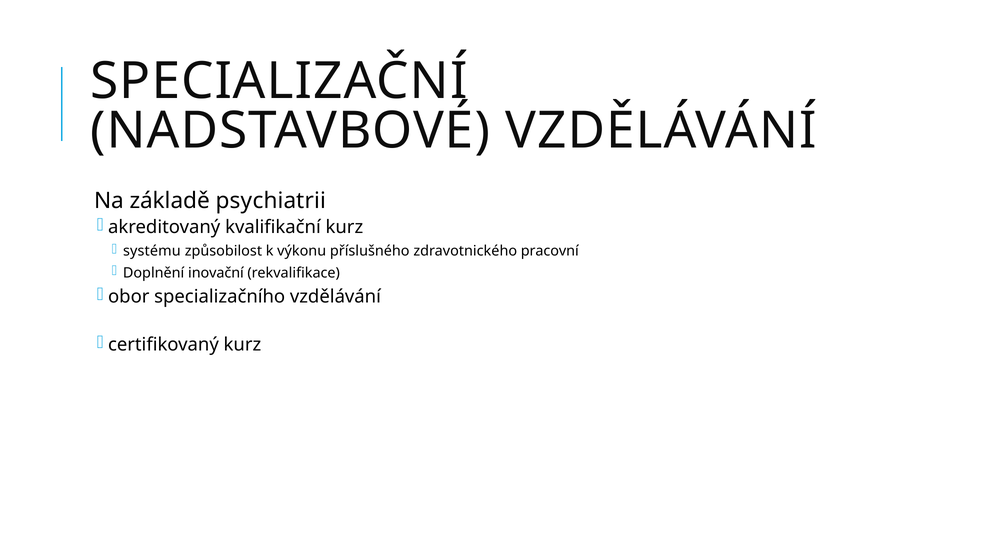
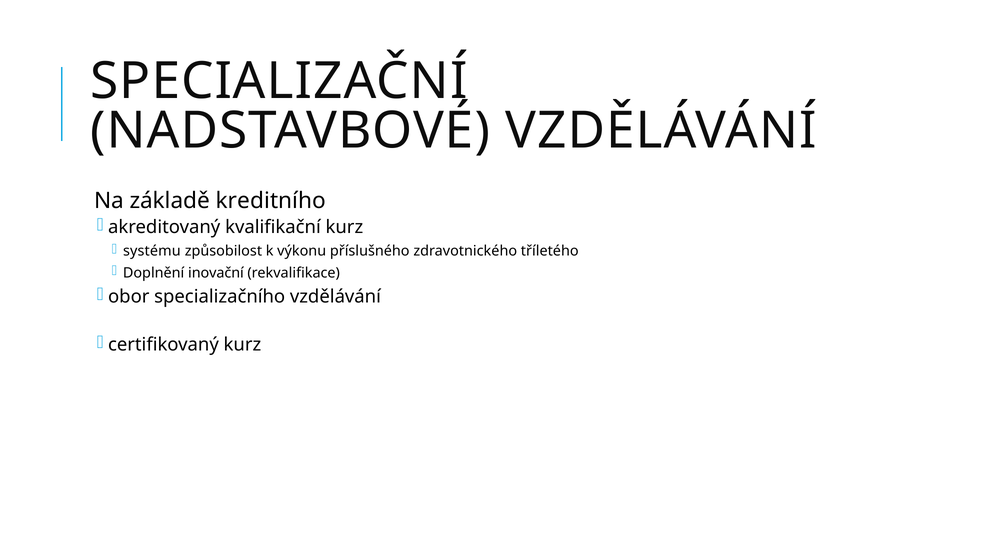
psychiatrii: psychiatrii -> kreditního
pracovní: pracovní -> tříletého
